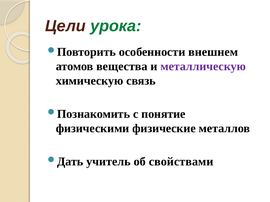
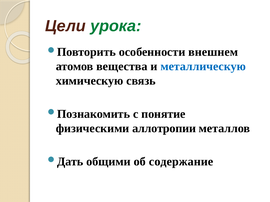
металлическую colour: purple -> blue
физические: физические -> аллотропии
учитель: учитель -> общими
свойствами: свойствами -> содержание
